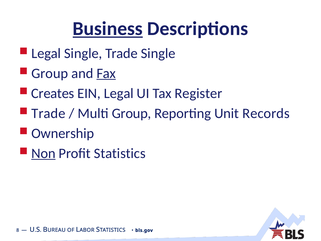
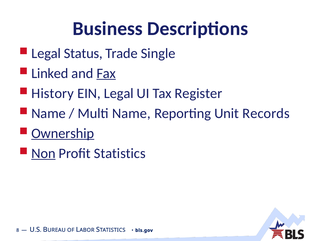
Business underline: present -> none
Legal Single: Single -> Status
Group at (50, 73): Group -> Linked
Creates: Creates -> History
Trade at (48, 113): Trade -> Name
Multi Group: Group -> Name
Ownership underline: none -> present
